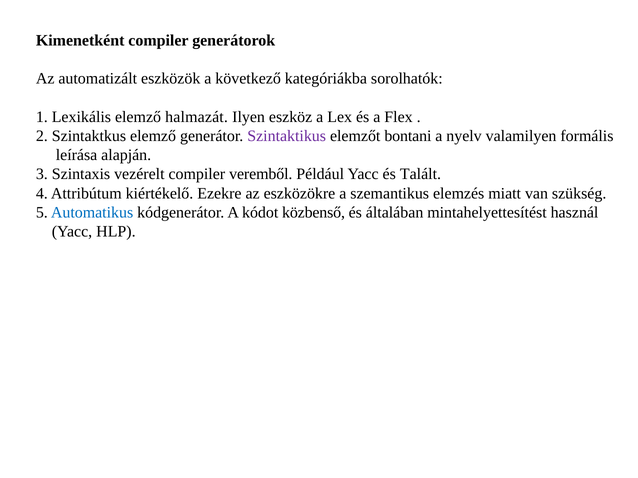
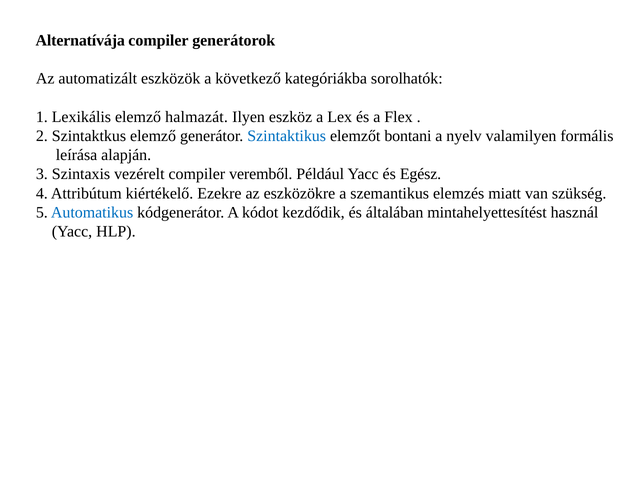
Kimenetként: Kimenetként -> Alternatívája
Szintaktikus colour: purple -> blue
Talált: Talált -> Egész
közbenső: közbenső -> kezdődik
